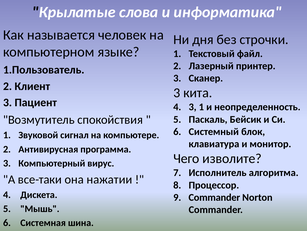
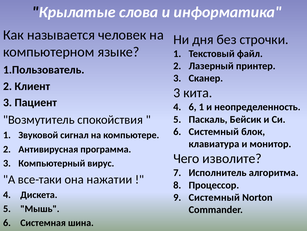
3 at (193, 107): 3 -> 6
Commander at (214, 197): Commander -> Системный
